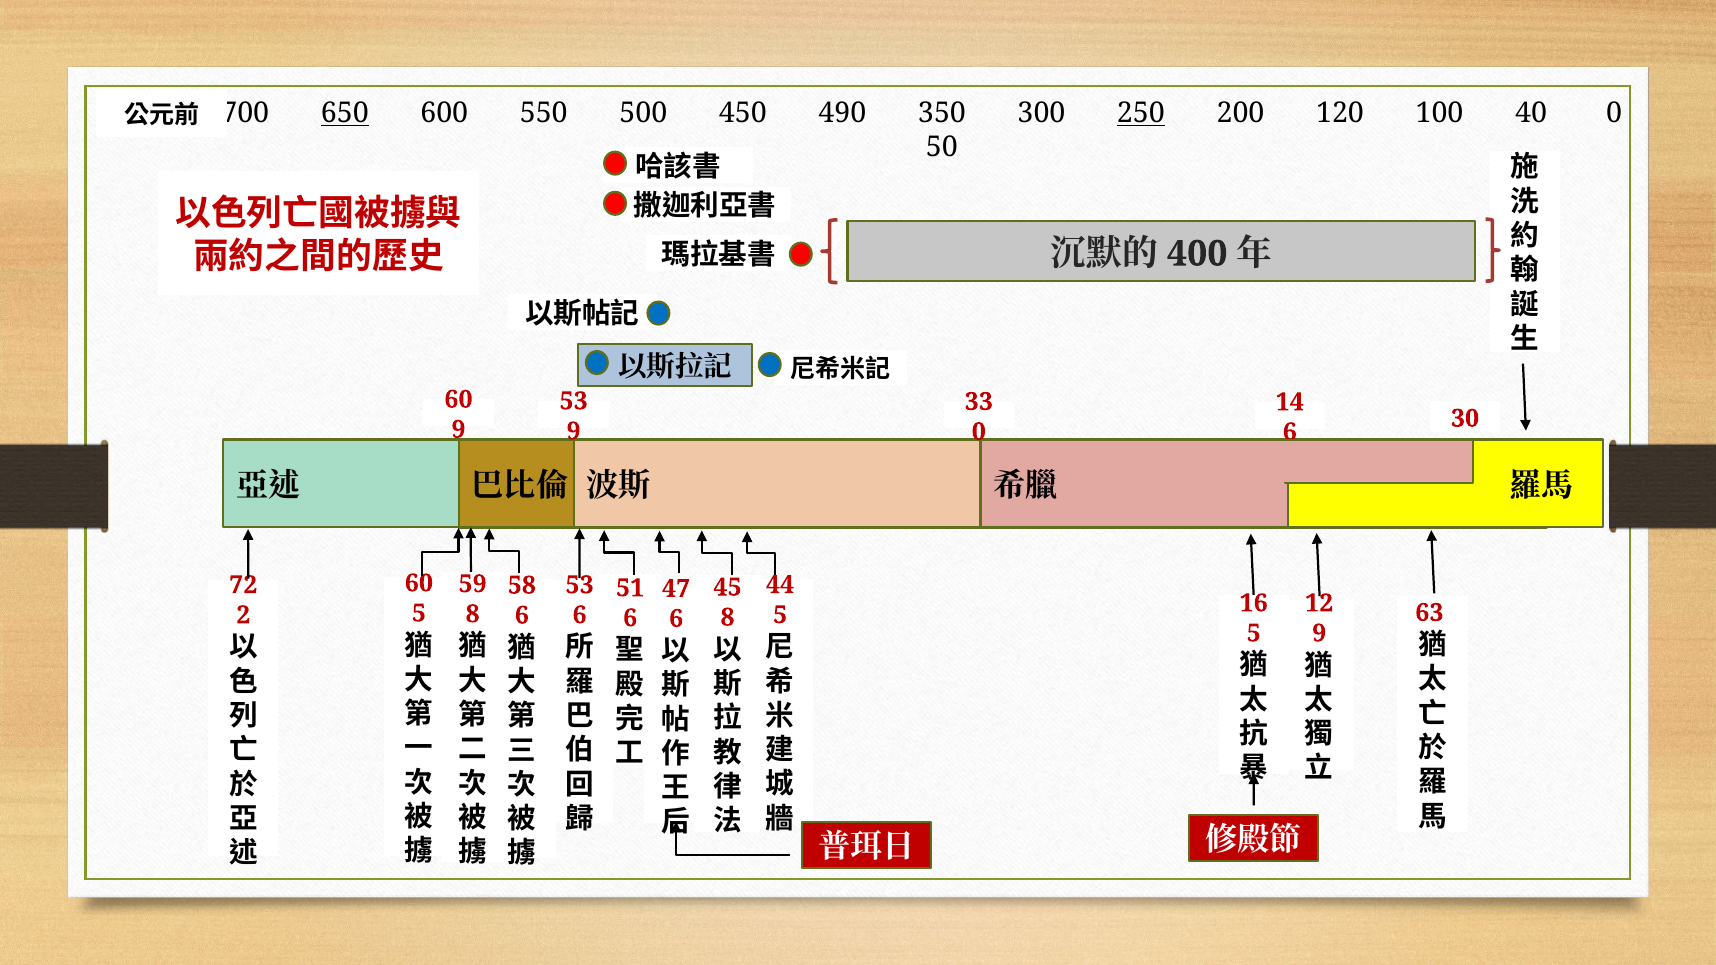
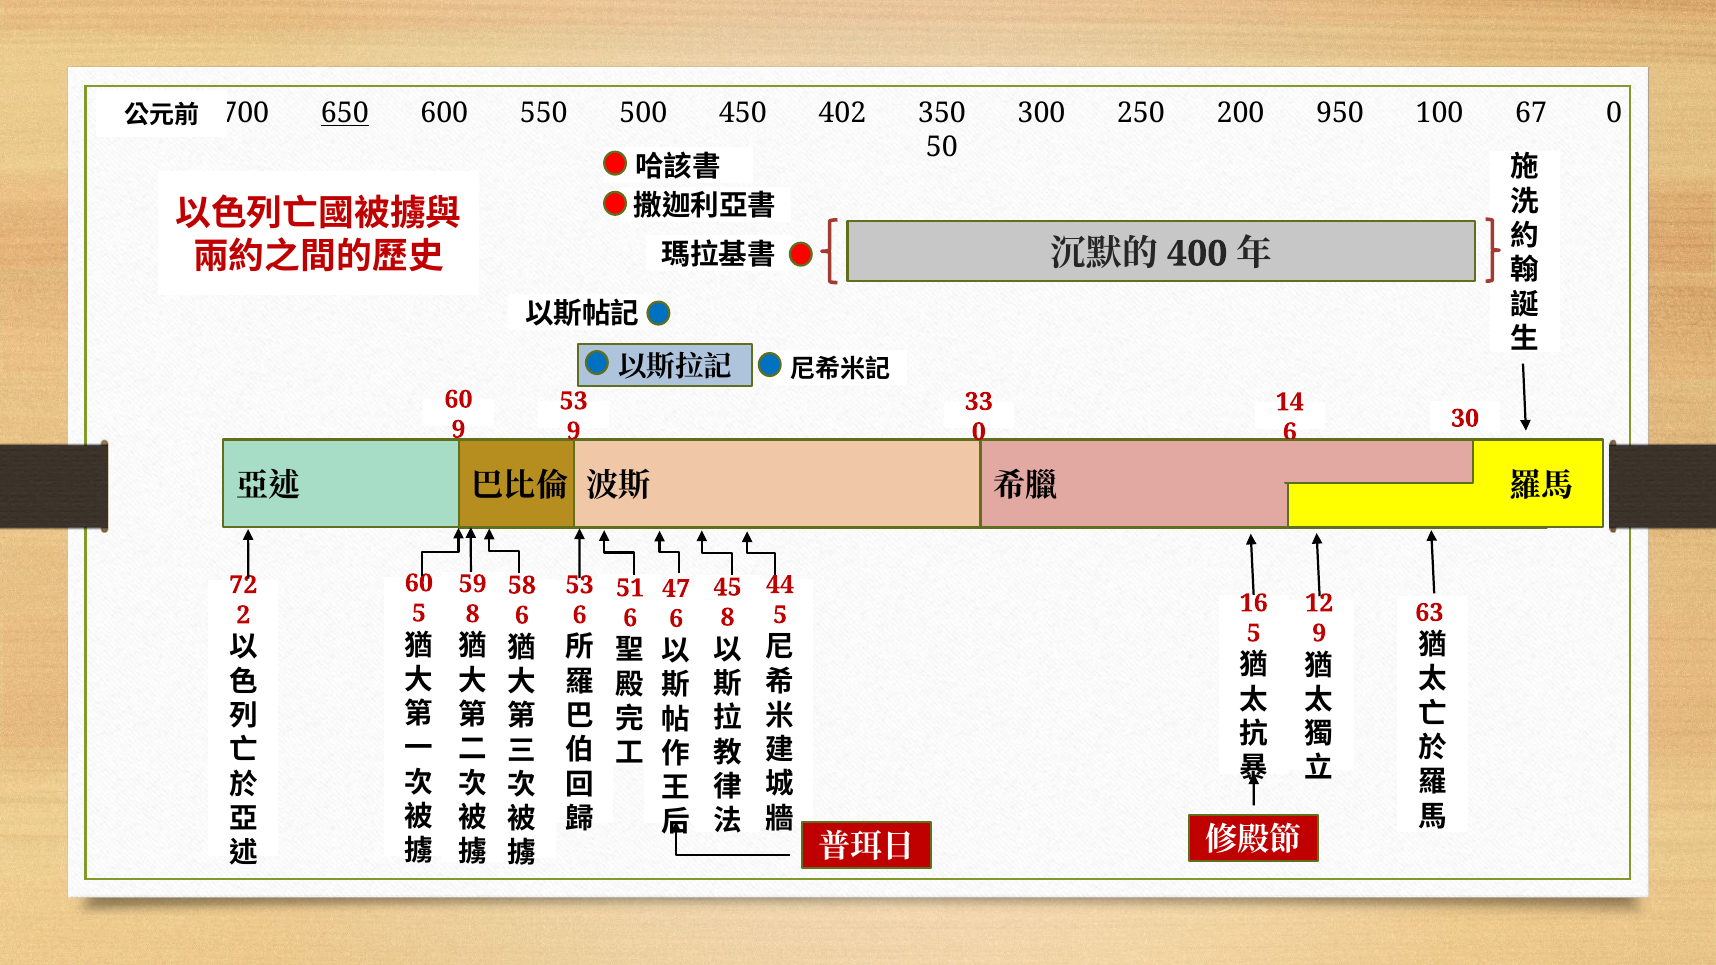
490: 490 -> 402
250 underline: present -> none
120: 120 -> 950
40: 40 -> 67
